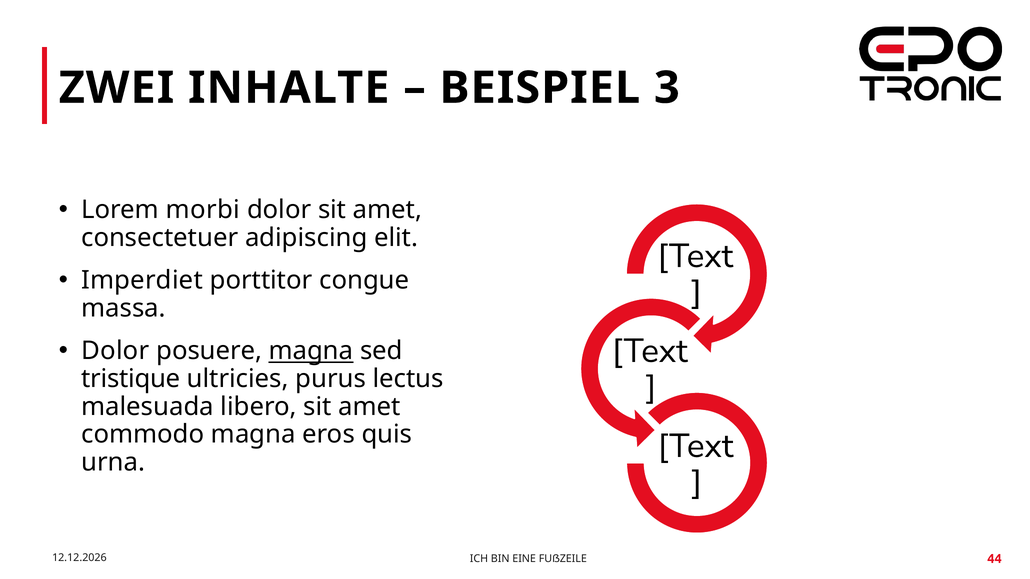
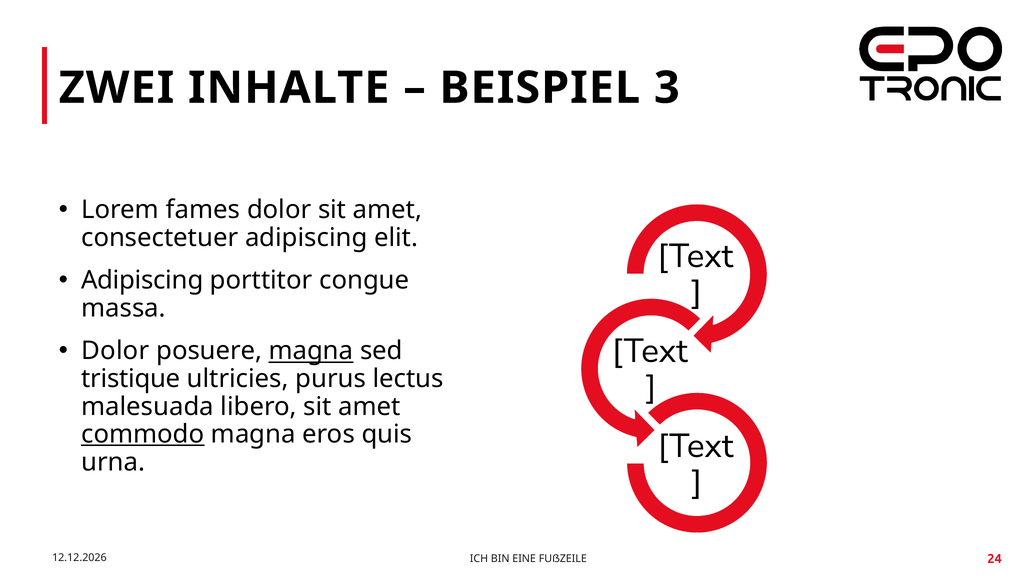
morbi: morbi -> fames
Imperdiet at (142, 281): Imperdiet -> Adipiscing
commodo underline: none -> present
44: 44 -> 24
